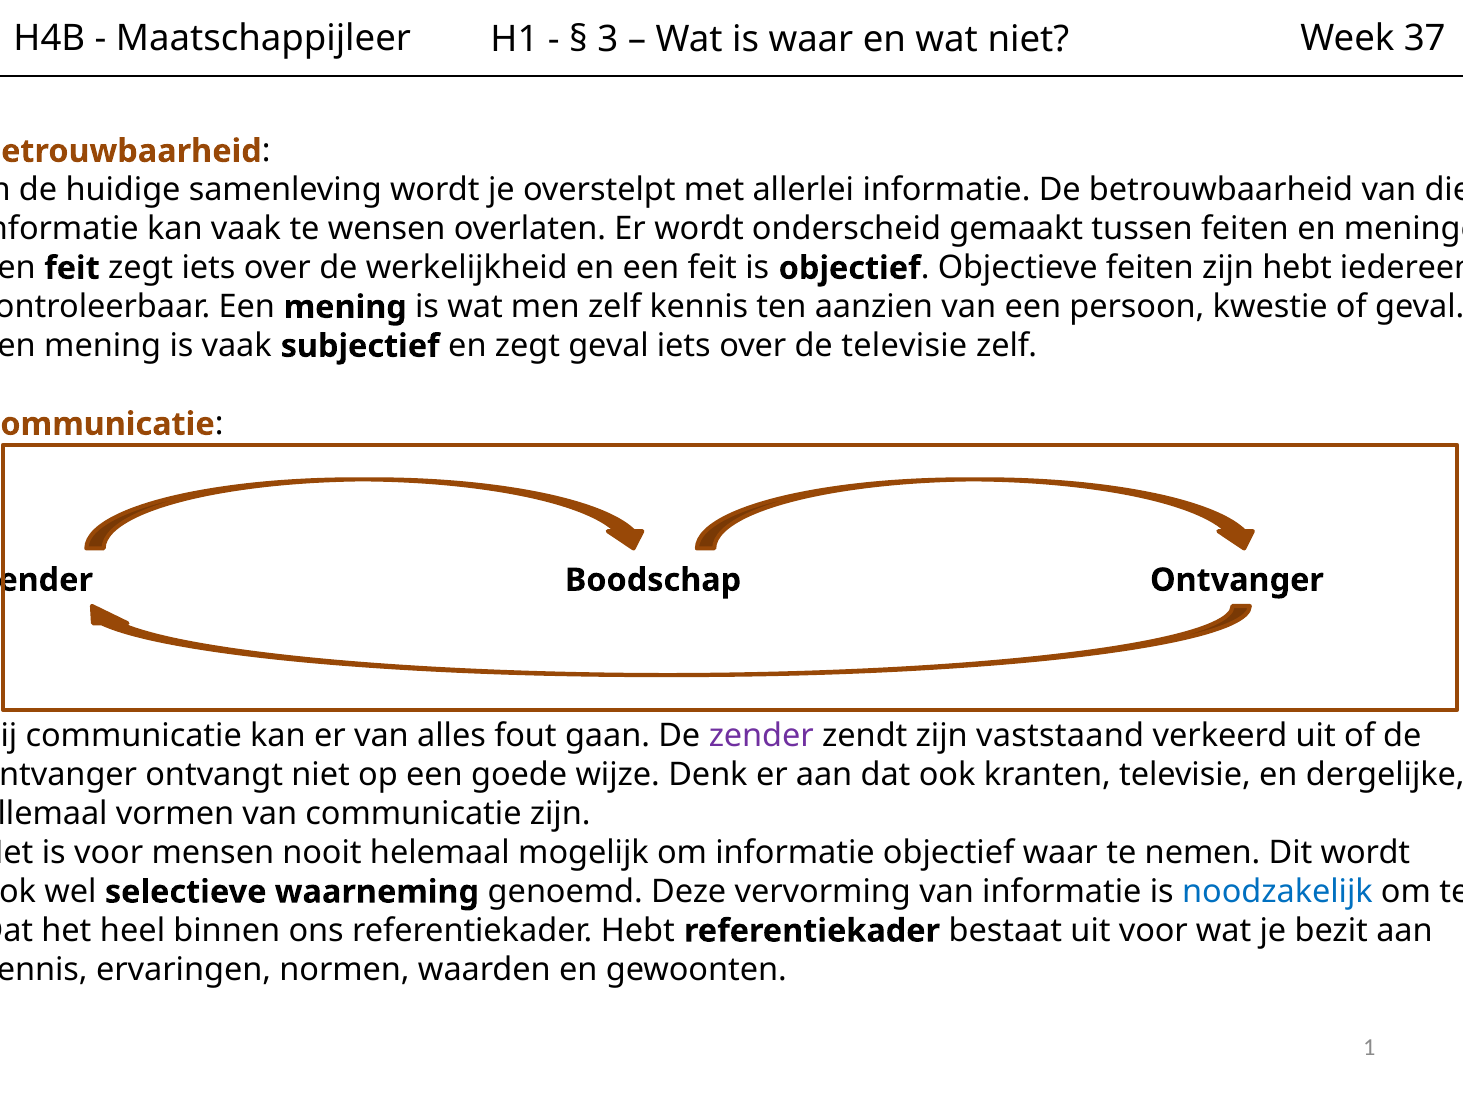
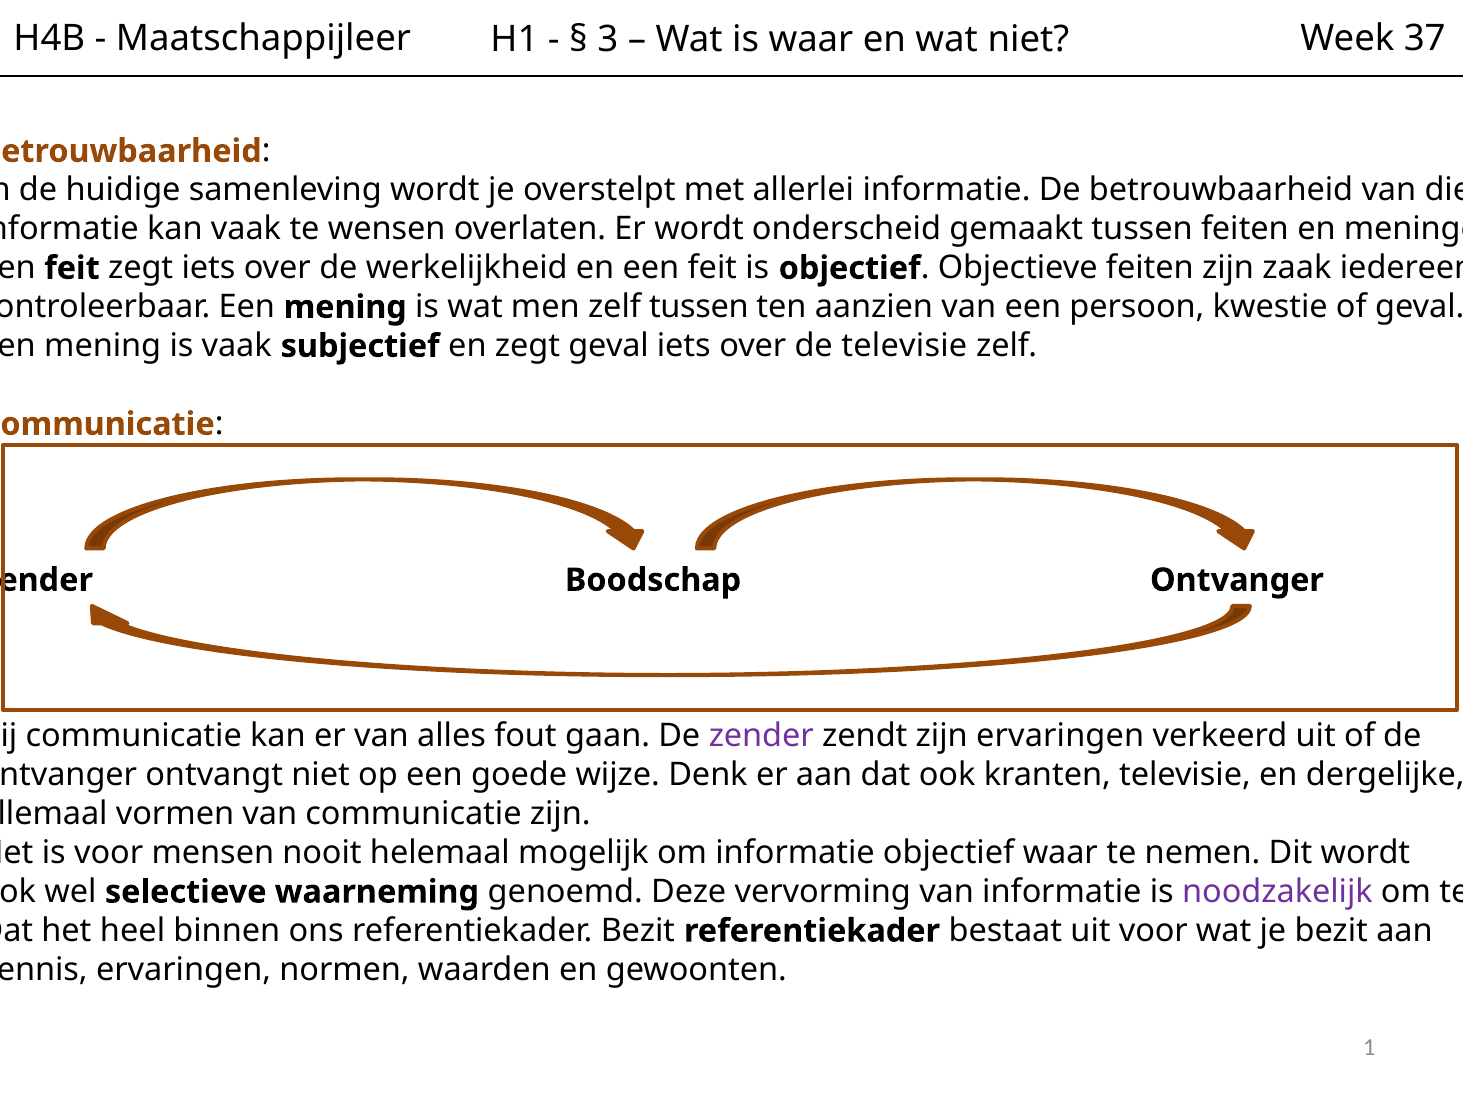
zijn hebt: hebt -> zaak
zelf kennis: kennis -> tussen
zijn vaststaand: vaststaand -> ervaringen
noodzakelijk colour: blue -> purple
referentiekader Hebt: Hebt -> Bezit
